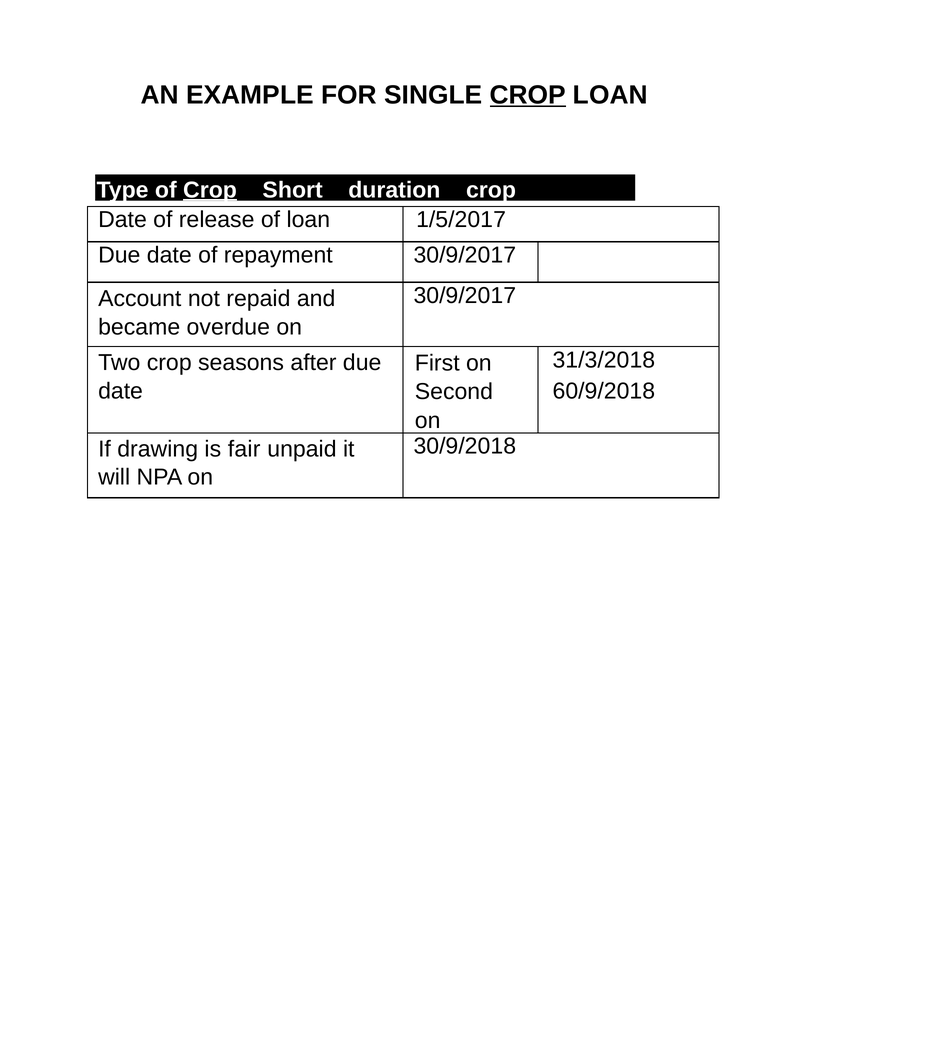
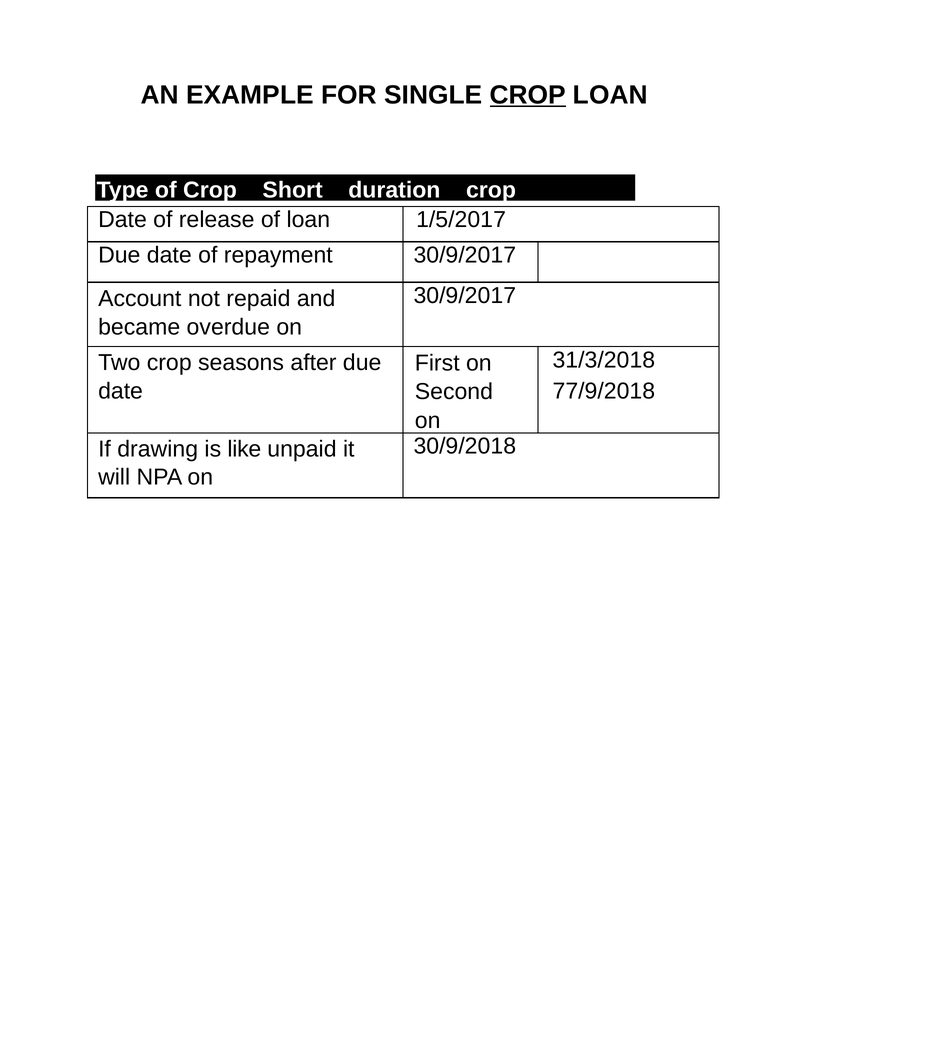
Crop at (210, 190) underline: present -> none
60/9/2018: 60/9/2018 -> 77/9/2018
fair: fair -> like
